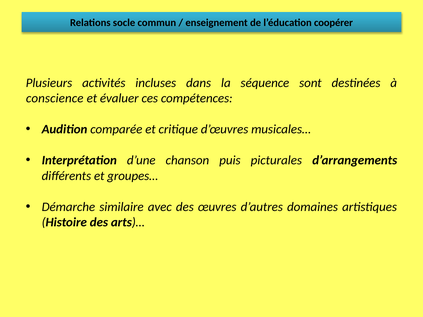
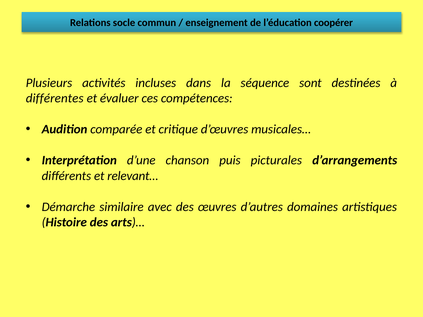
conscience: conscience -> différentes
groupes…: groupes… -> relevant…
